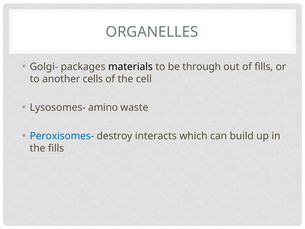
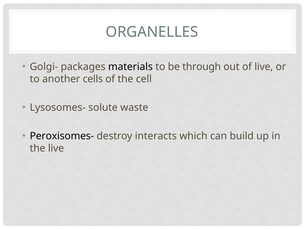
of fills: fills -> live
amino: amino -> solute
Peroxisomes- colour: blue -> black
the fills: fills -> live
